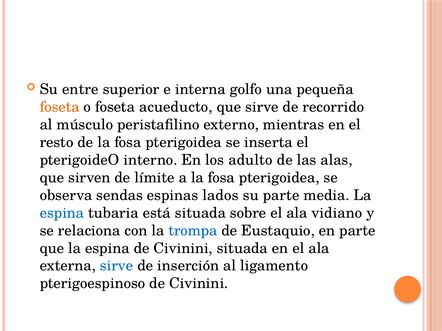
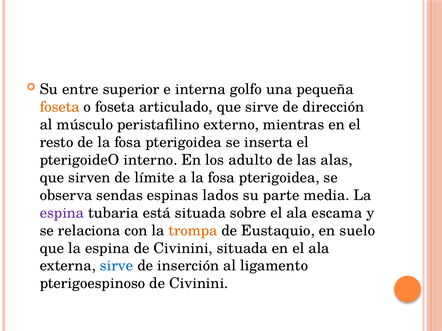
acueducto: acueducto -> articulado
recorrido: recorrido -> dirección
espina at (62, 213) colour: blue -> purple
vidiano: vidiano -> escama
trompa colour: blue -> orange
en parte: parte -> suelo
